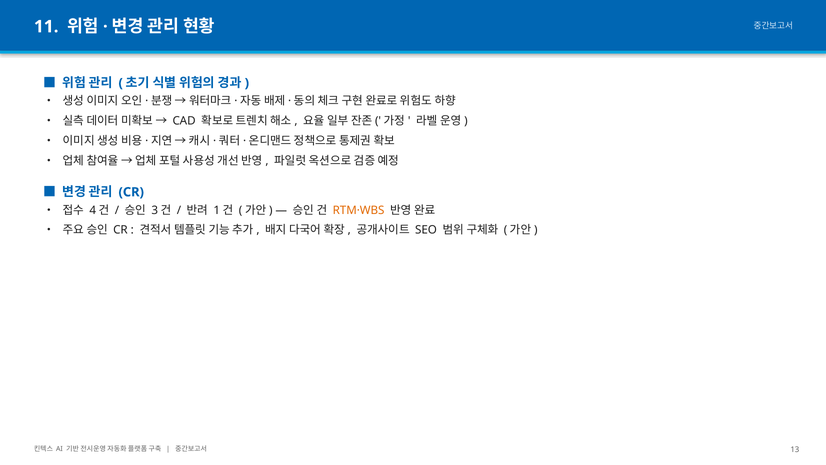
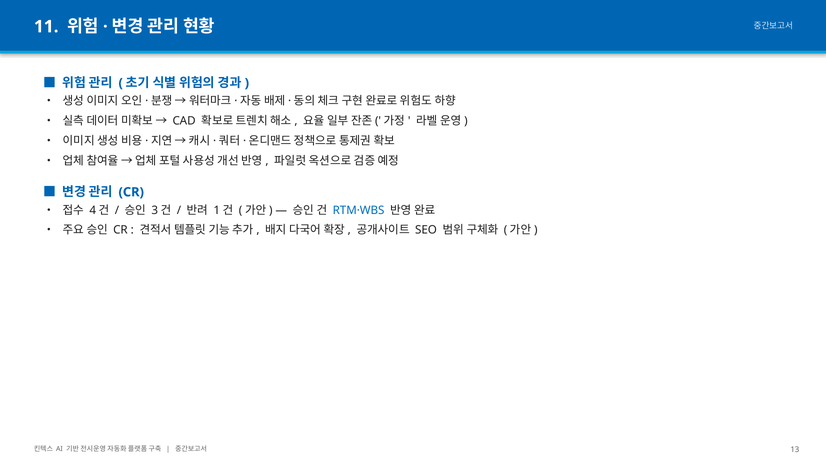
RTM·WBS colour: orange -> blue
